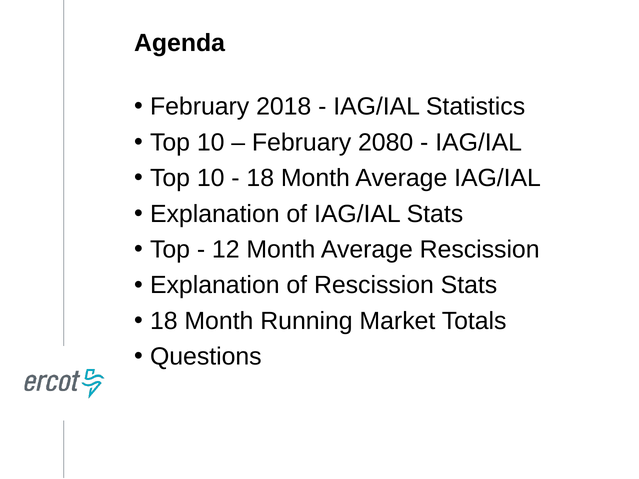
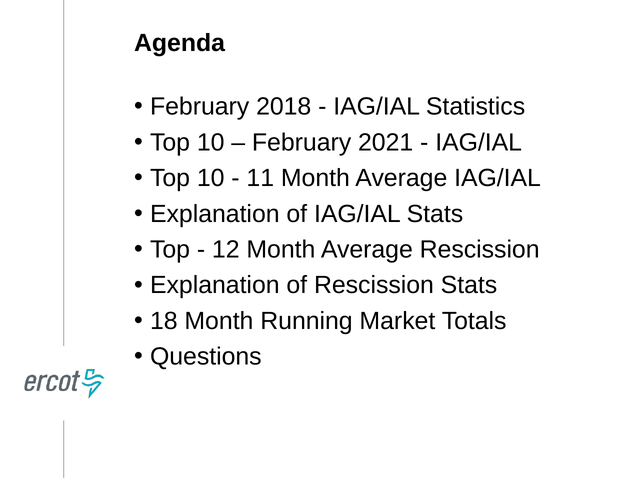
2080: 2080 -> 2021
18 at (260, 178): 18 -> 11
